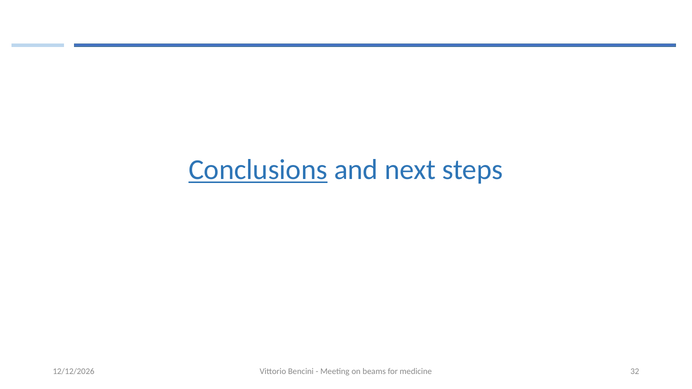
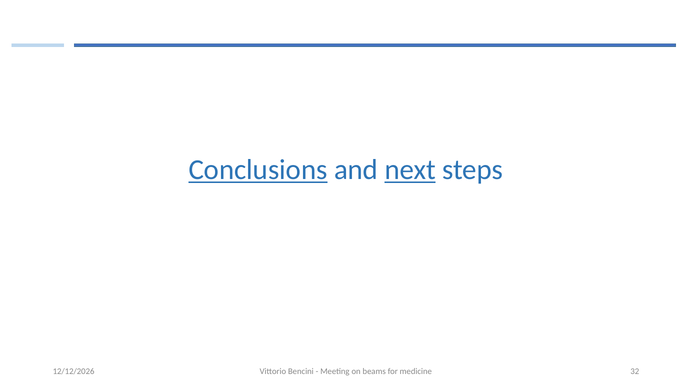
next underline: none -> present
